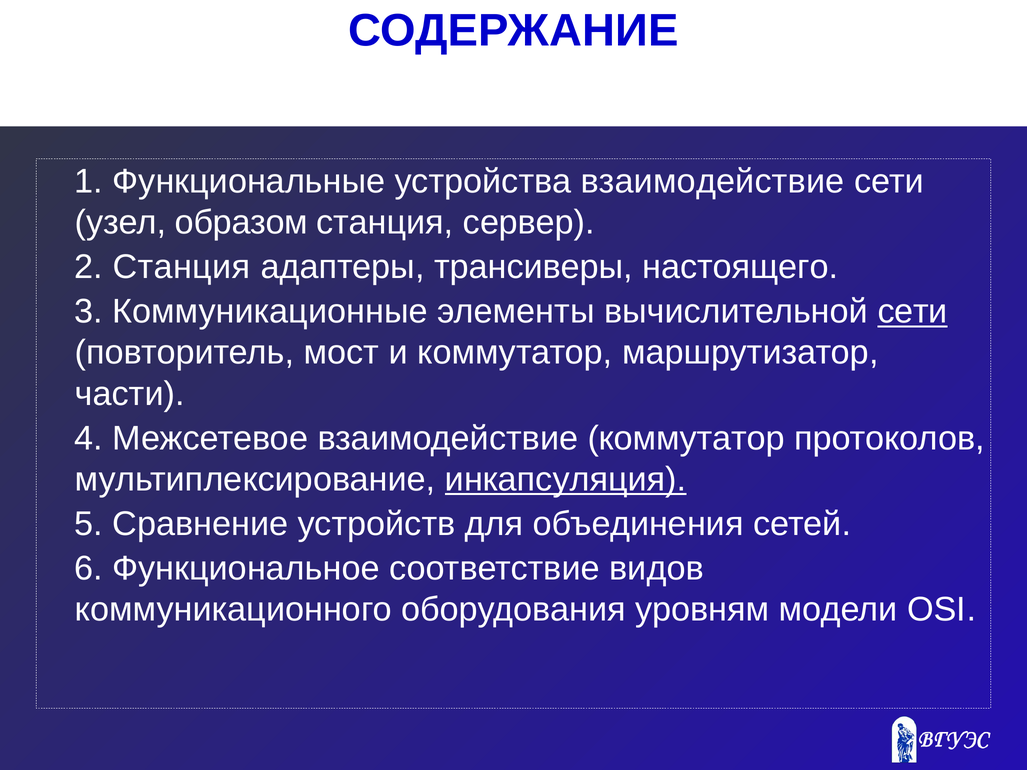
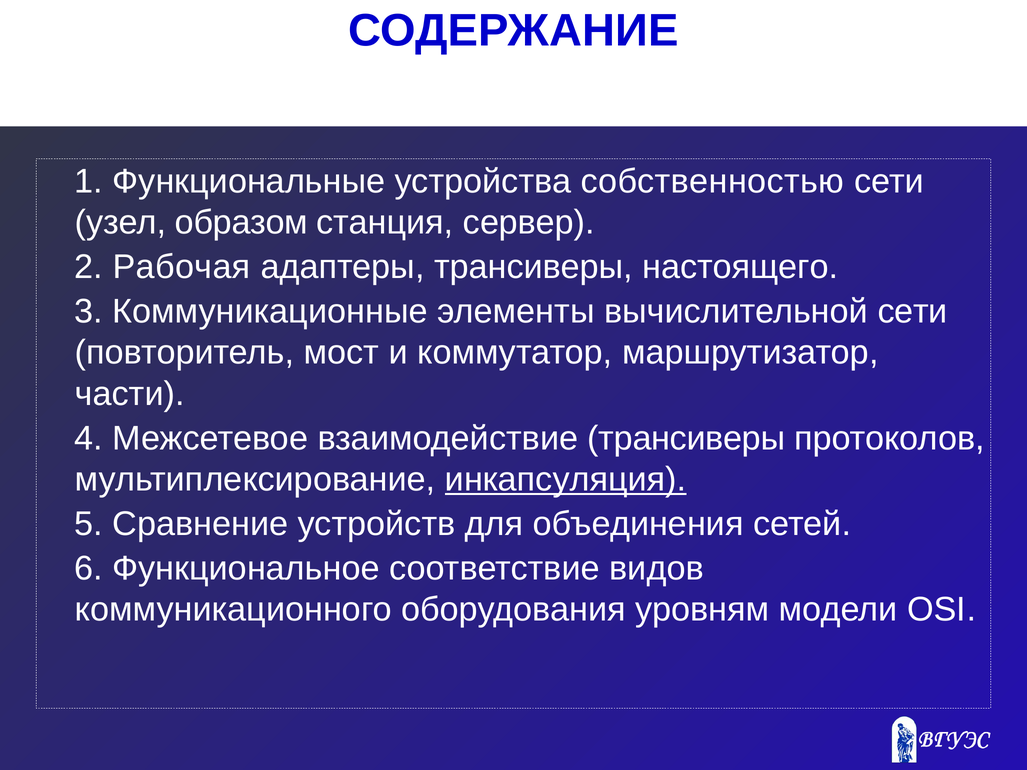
устройства взаимодействие: взаимодействие -> собственностью
2 Станция: Станция -> Рабочая
сети at (913, 312) underline: present -> none
взаимодействие коммутатор: коммутатор -> трансиверы
